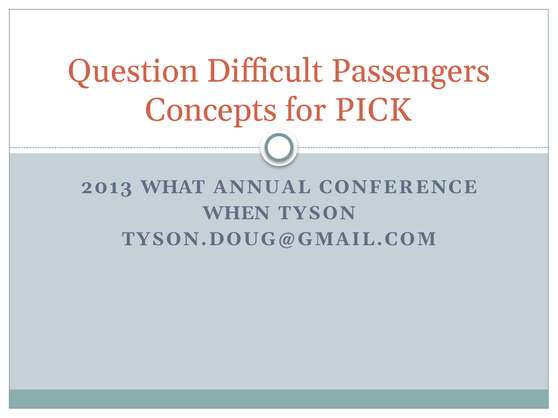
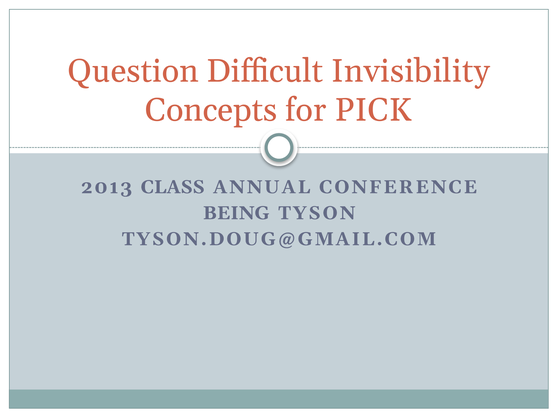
Passengers: Passengers -> Invisibility
WHAT: WHAT -> CLASS
WHEN: WHEN -> BEING
